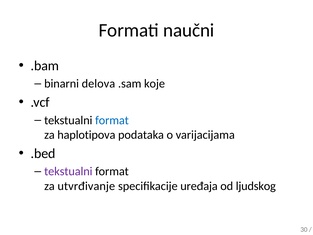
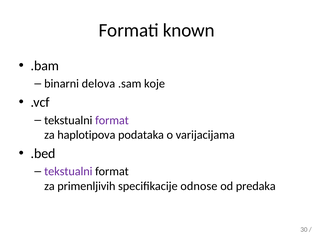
naučni: naučni -> known
format at (112, 120) colour: blue -> purple
utvrđivanje: utvrđivanje -> primenljivih
uređaja: uređaja -> odnose
ljudskog: ljudskog -> predaka
